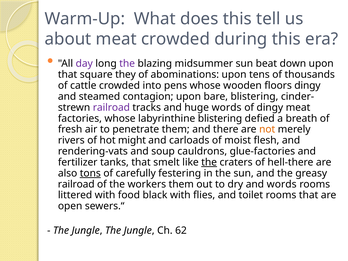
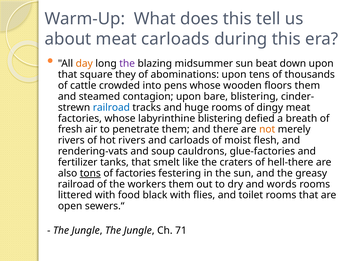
meat crowded: crowded -> carloads
day colour: purple -> orange
floors dingy: dingy -> them
railroad at (111, 107) colour: purple -> blue
huge words: words -> rooms
hot might: might -> rivers
the at (209, 162) underline: present -> none
of carefully: carefully -> factories
62: 62 -> 71
